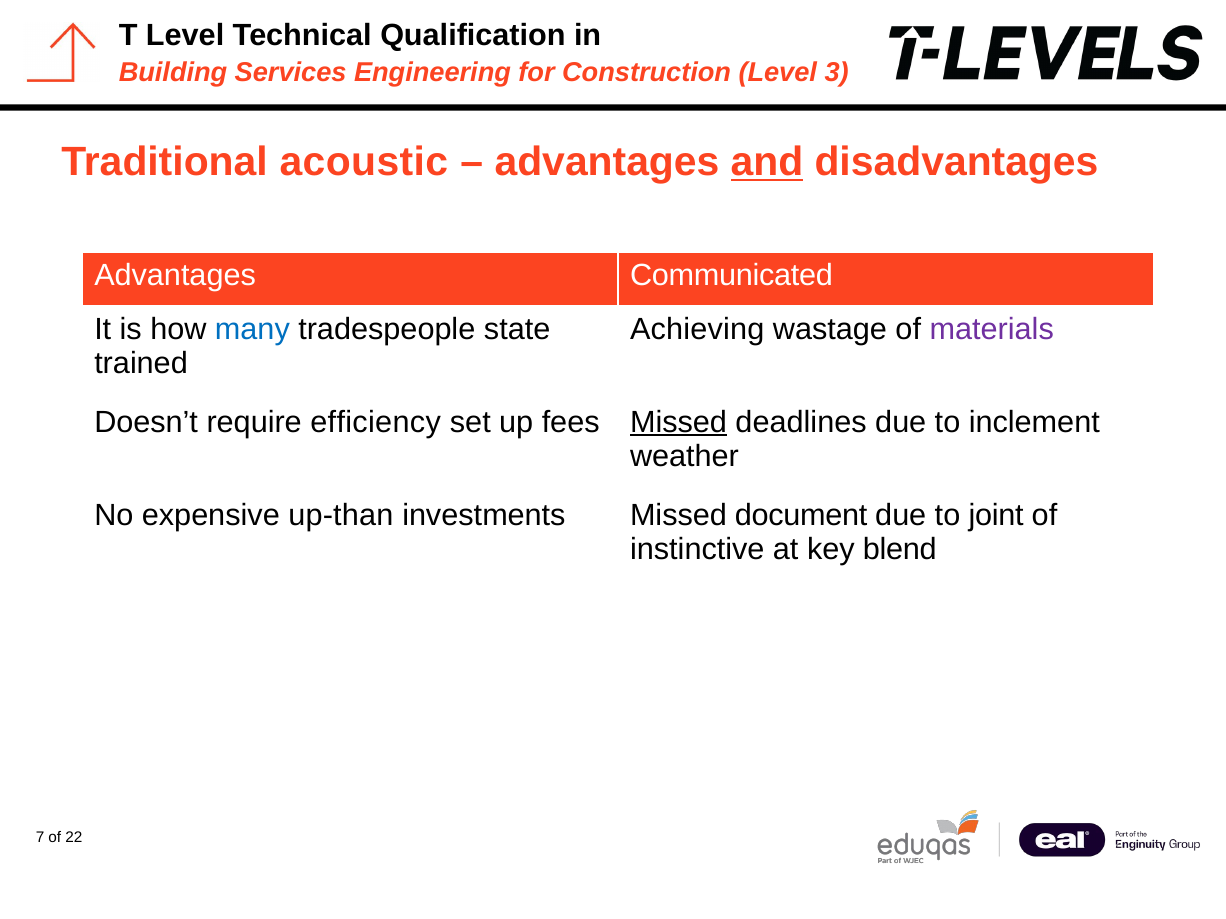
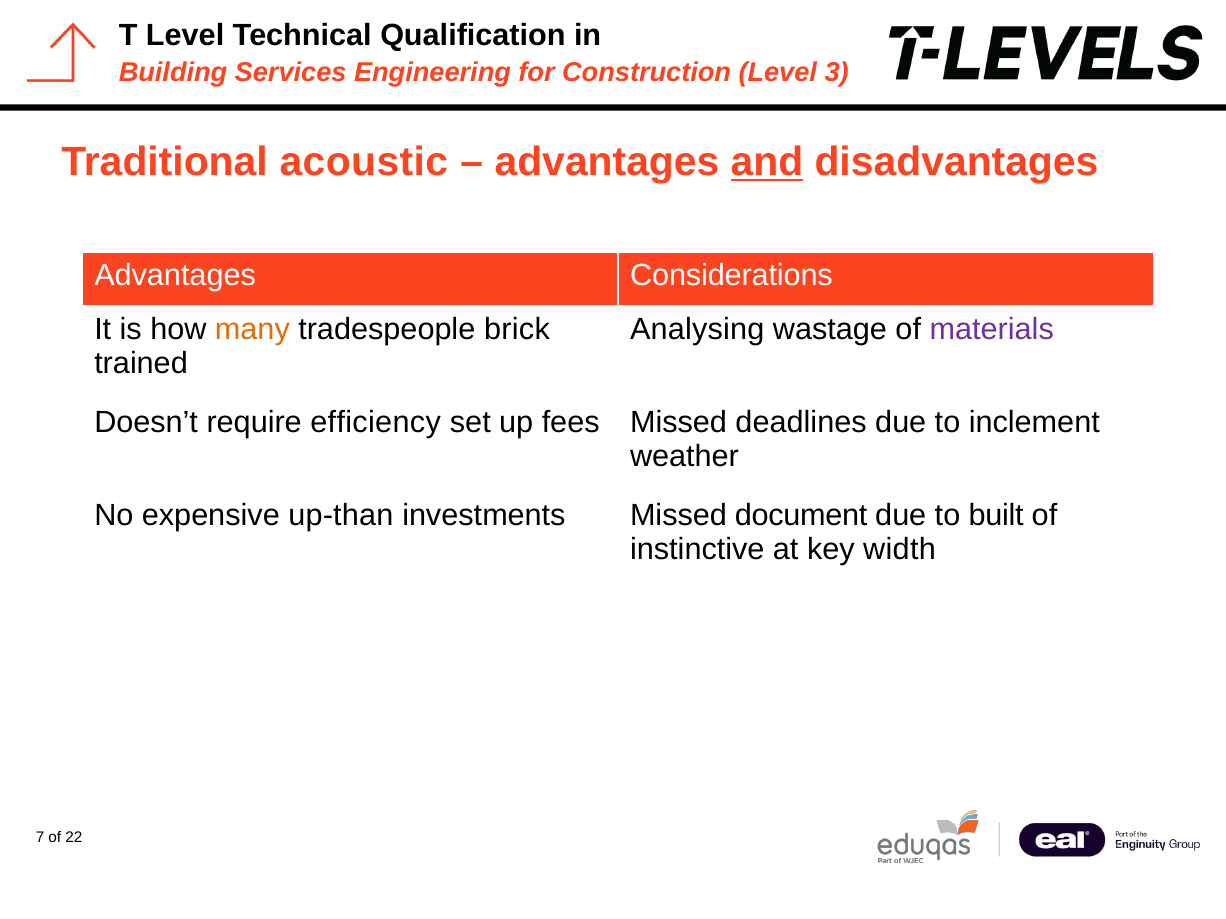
Communicated: Communicated -> Considerations
many colour: blue -> orange
state: state -> brick
Achieving: Achieving -> Analysing
Missed at (679, 422) underline: present -> none
joint: joint -> built
blend: blend -> width
